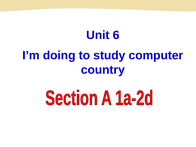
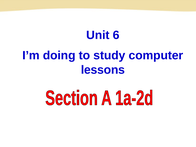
country: country -> lessons
